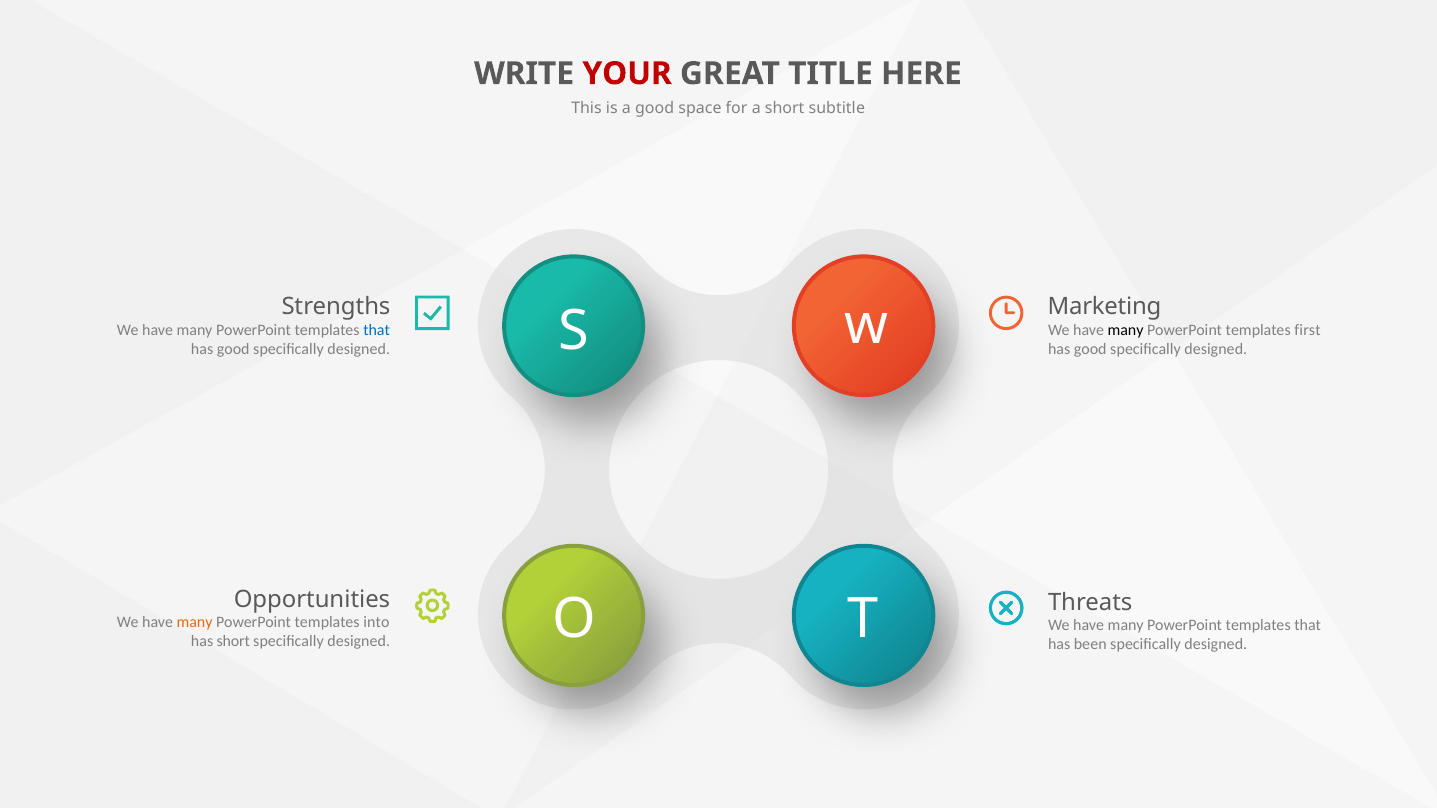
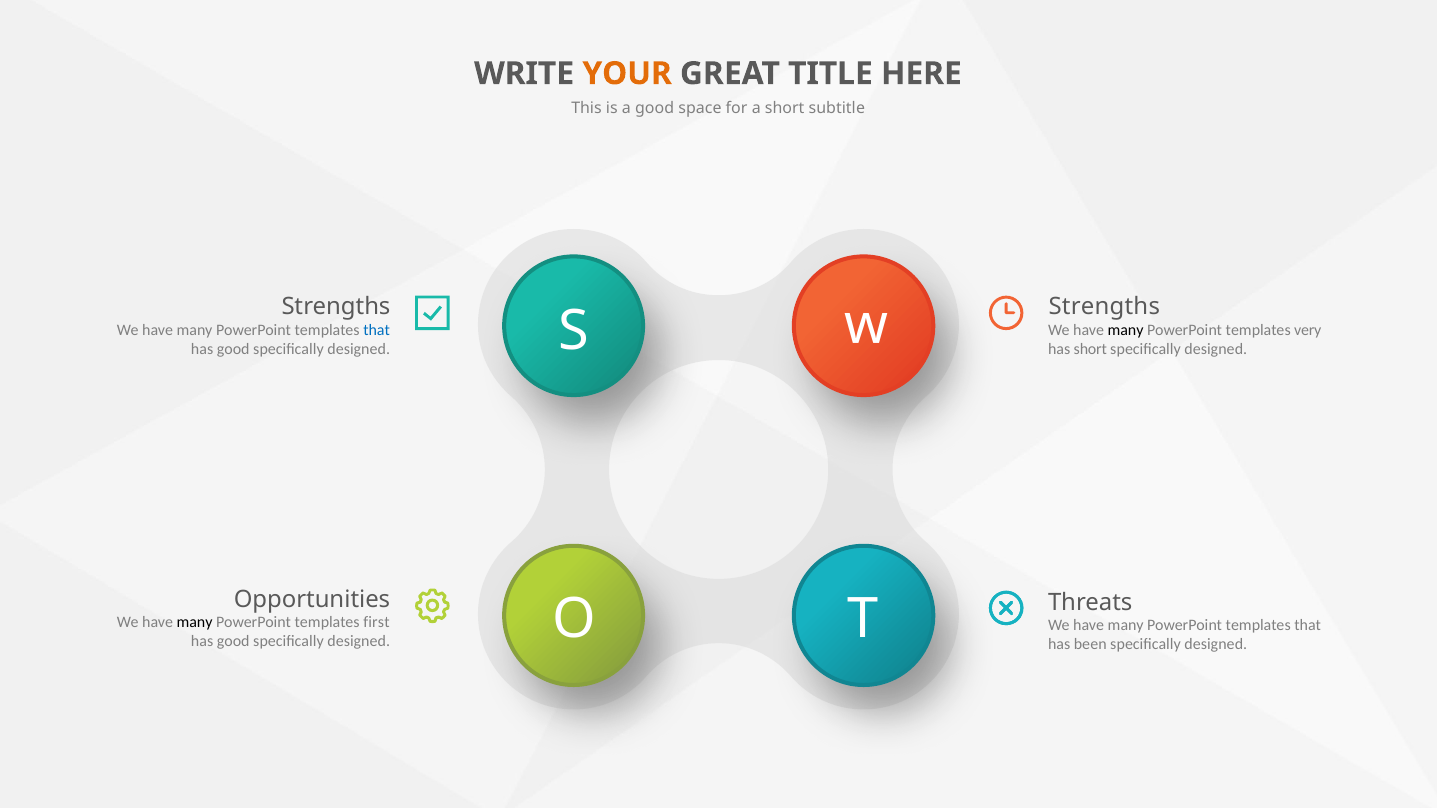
YOUR colour: red -> orange
Marketing at (1104, 307): Marketing -> Strengths
first: first -> very
good at (1090, 349): good -> short
many at (195, 623) colour: orange -> black
into: into -> first
short at (233, 642): short -> good
